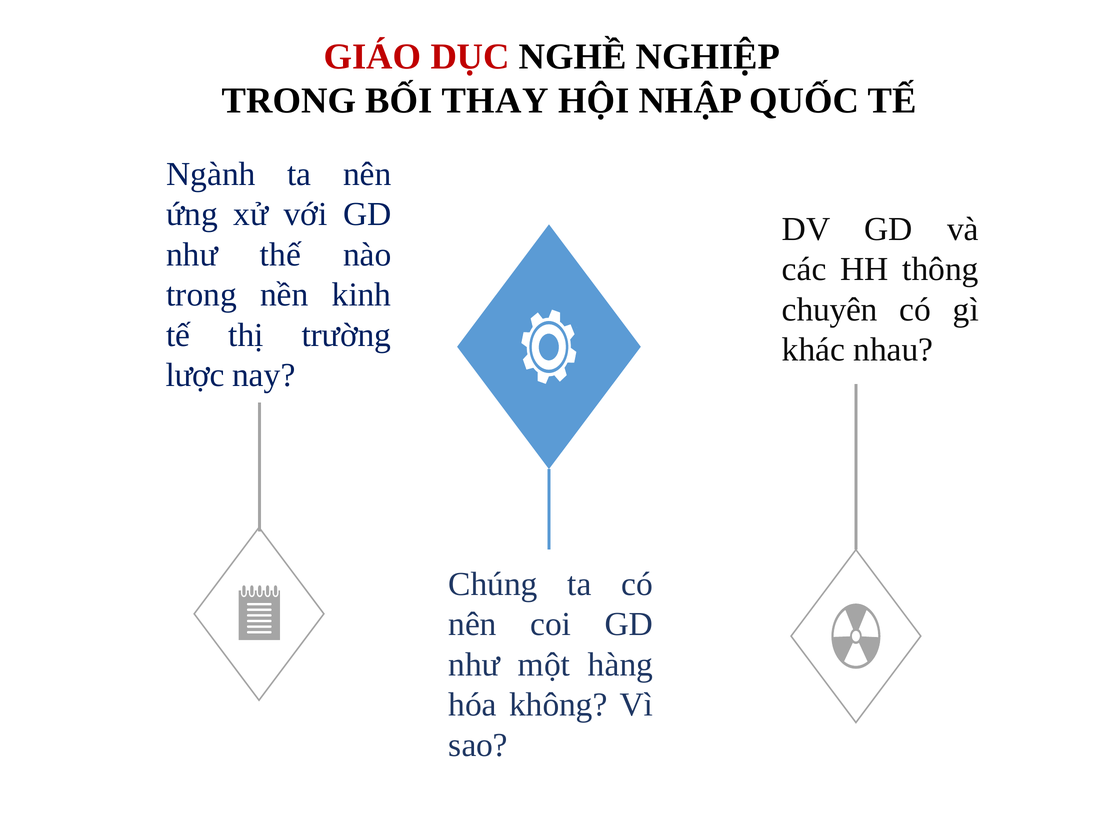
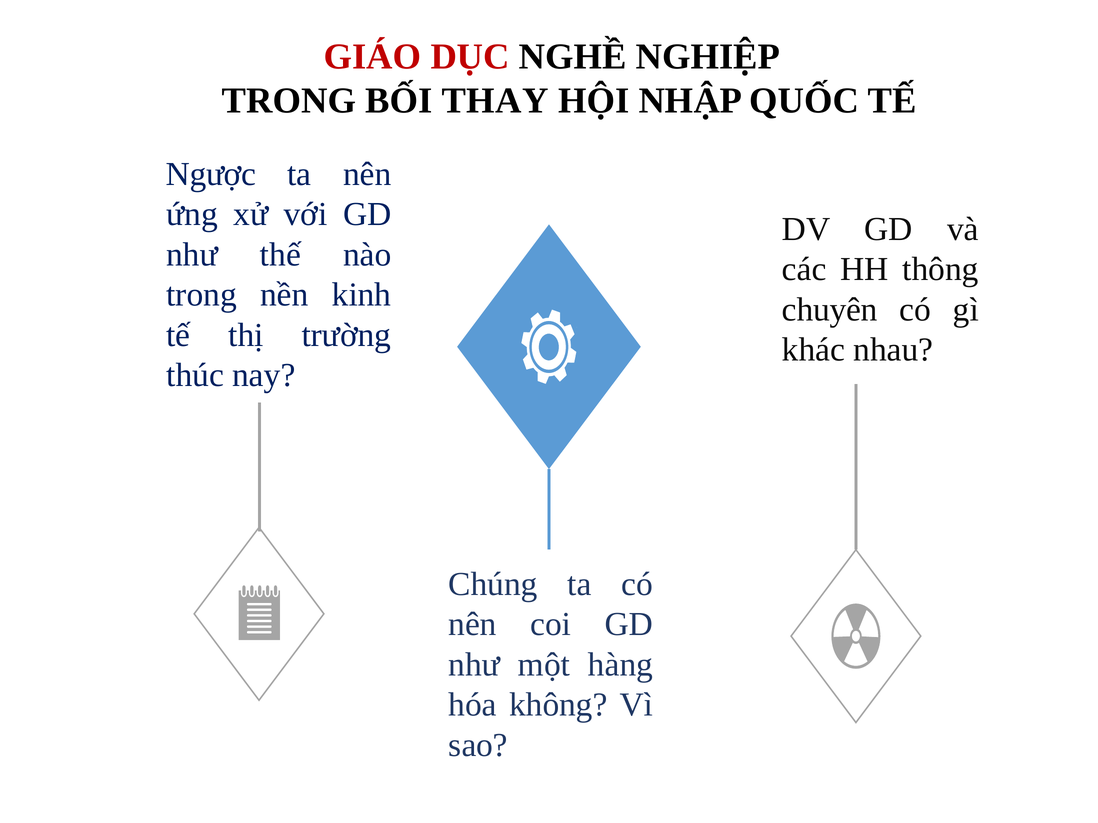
Ngành: Ngành -> Ngược
lược: lược -> thúc
